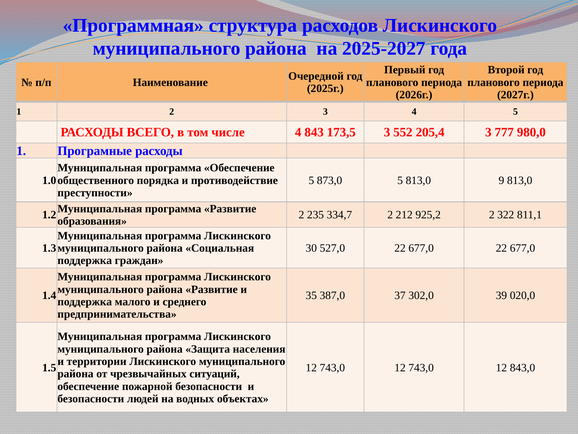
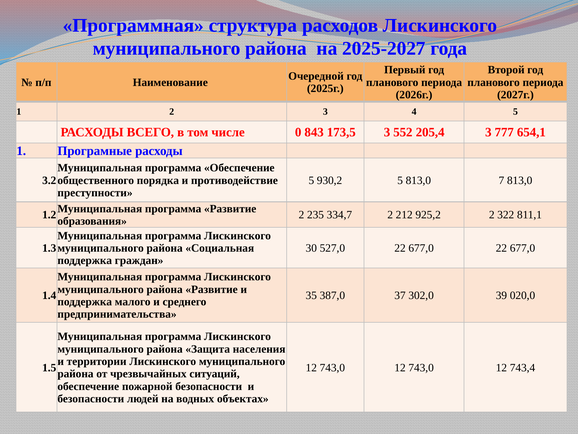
числе 4: 4 -> 0
980,0: 980,0 -> 654,1
1.0: 1.0 -> 3.2
873,0: 873,0 -> 930,2
9: 9 -> 7
843,0: 843,0 -> 743,4
